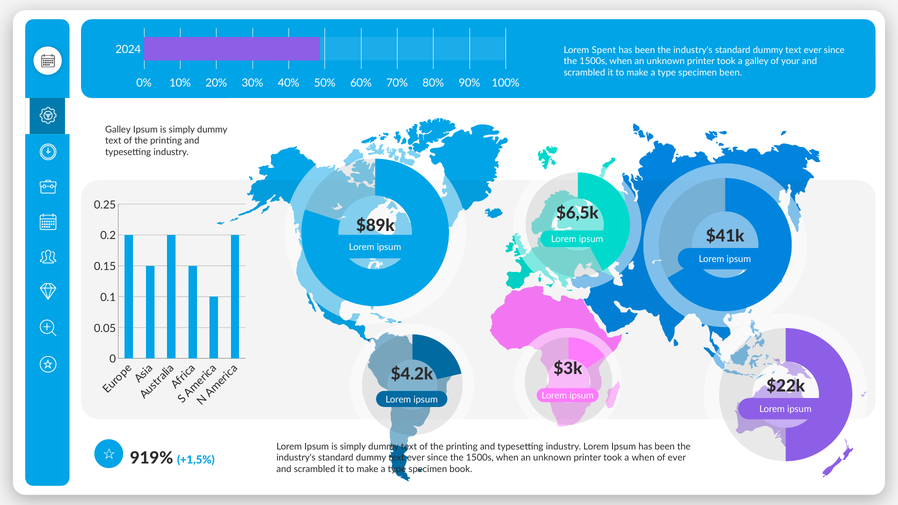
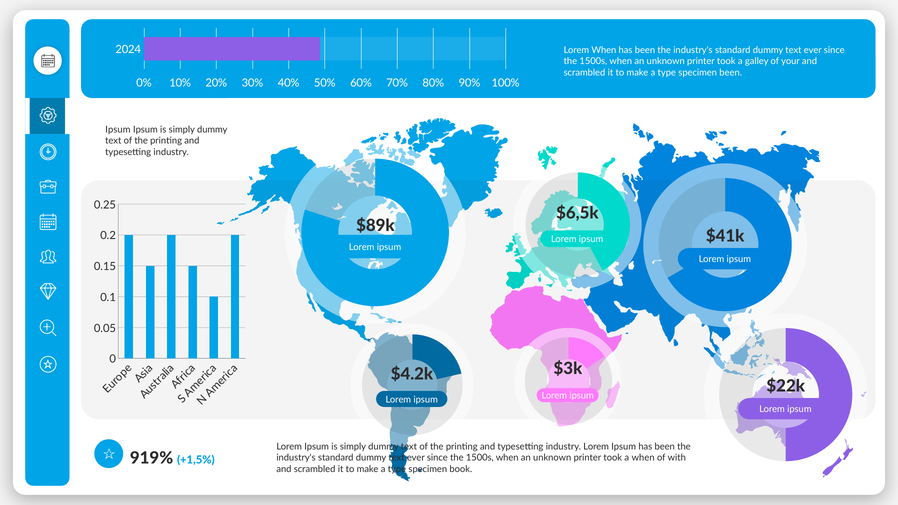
Lorem Spent: Spent -> When
Galley at (118, 130): Galley -> Ipsum
of ever: ever -> with
